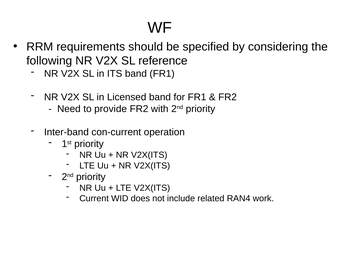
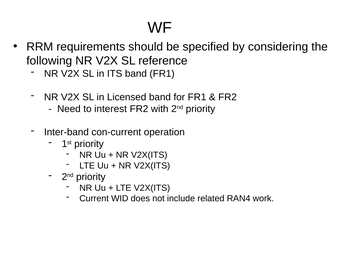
provide: provide -> interest
